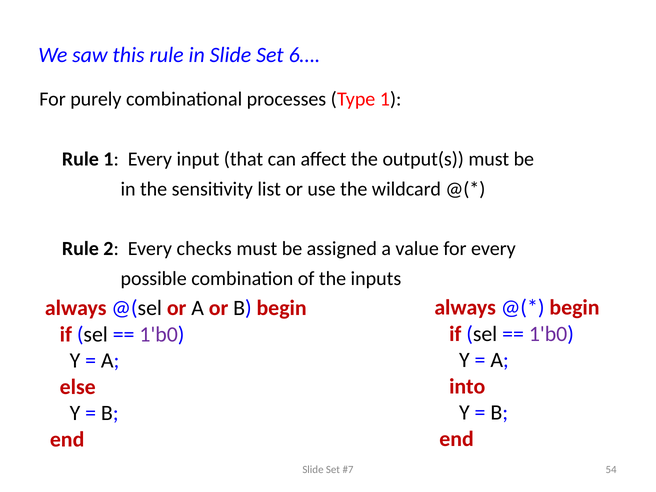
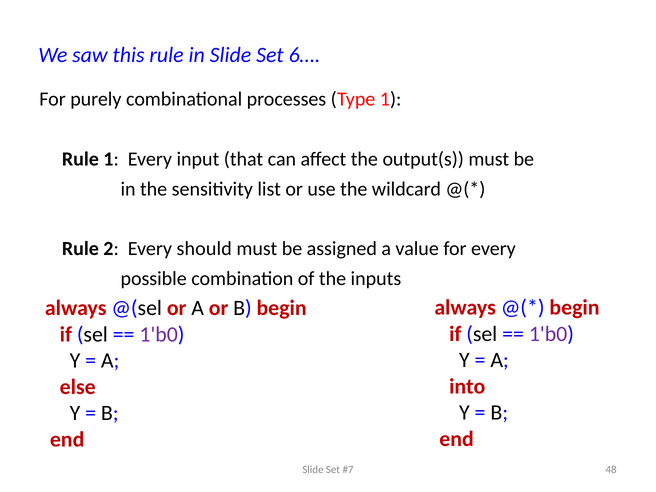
checks: checks -> should
54: 54 -> 48
